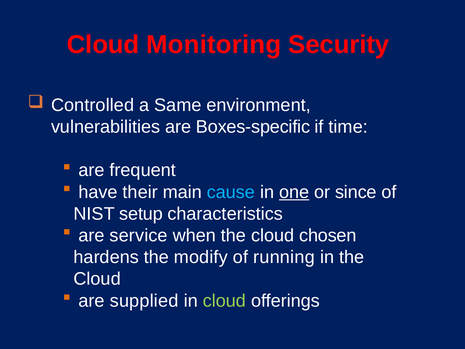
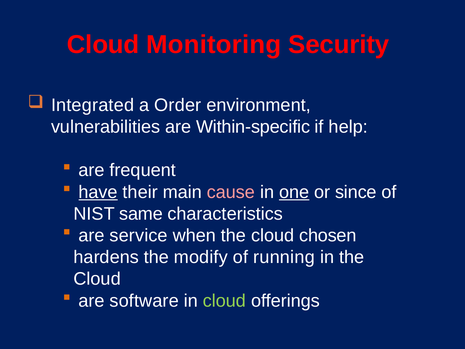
Controlled: Controlled -> Integrated
Same: Same -> Order
Boxes-specific: Boxes-specific -> Within-specific
time: time -> help
have underline: none -> present
cause colour: light blue -> pink
setup: setup -> same
supplied: supplied -> software
